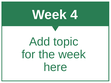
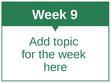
4: 4 -> 9
